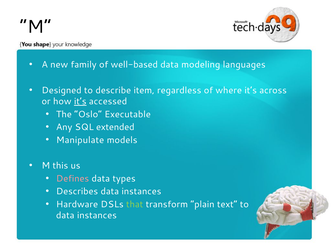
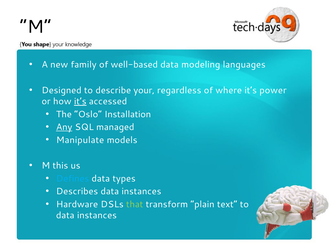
item: item -> your
across: across -> power
Executable: Executable -> Installation
Any underline: none -> present
extended: extended -> managed
Defines colour: pink -> light blue
